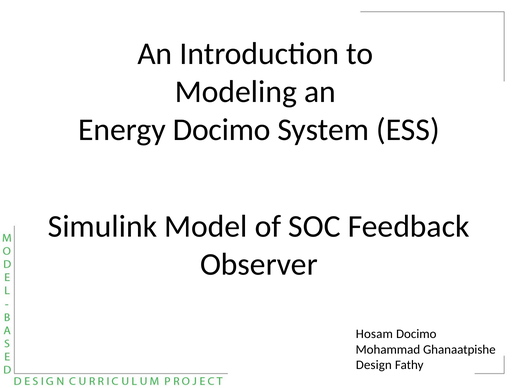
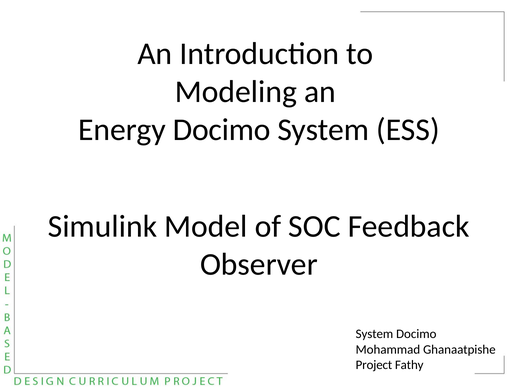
Hosam at (374, 334): Hosam -> System
Design: Design -> Project
